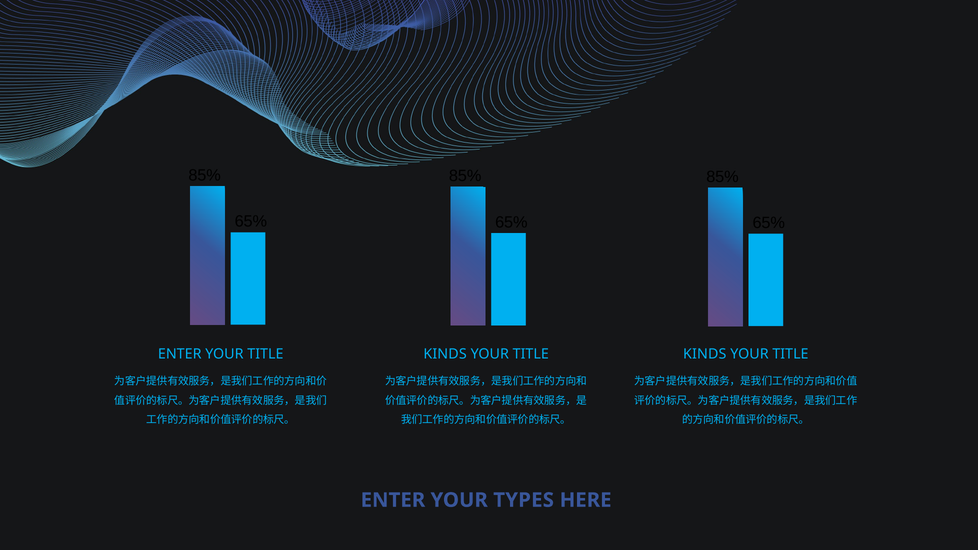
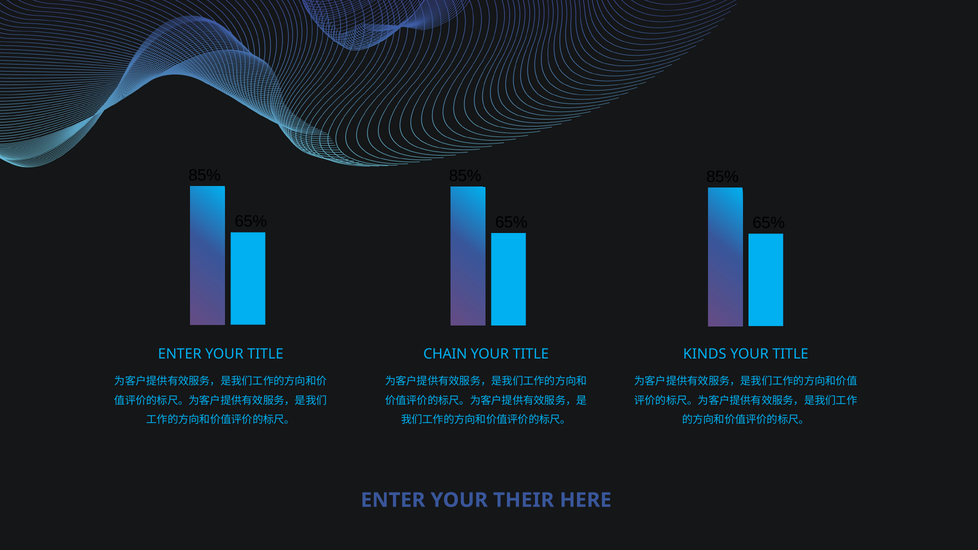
KINDS at (445, 354): KINDS -> CHAIN
TYPES: TYPES -> THEIR
